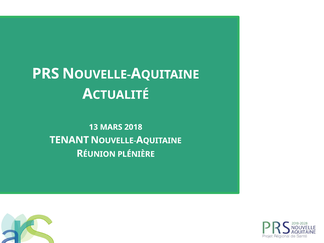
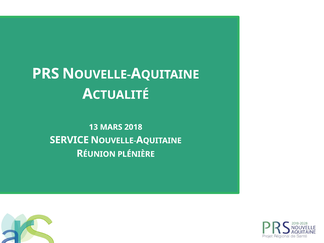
TENANT: TENANT -> SERVICE
